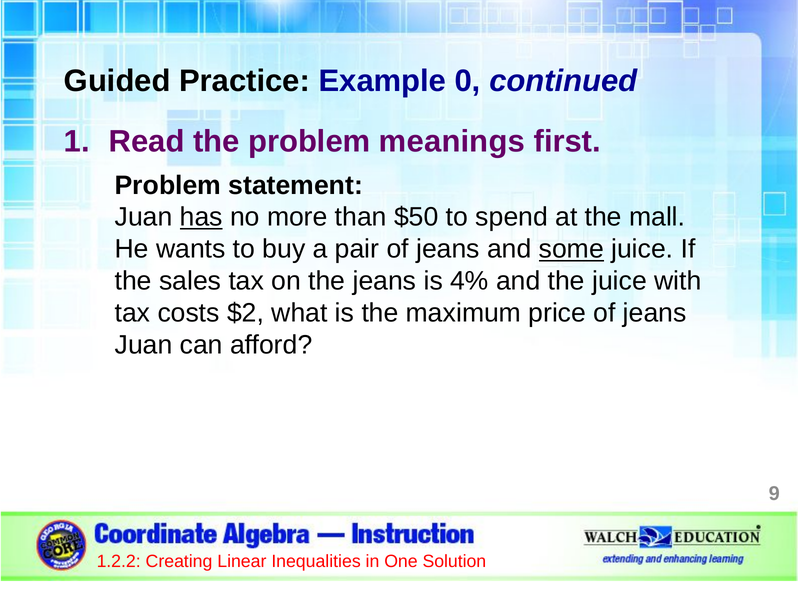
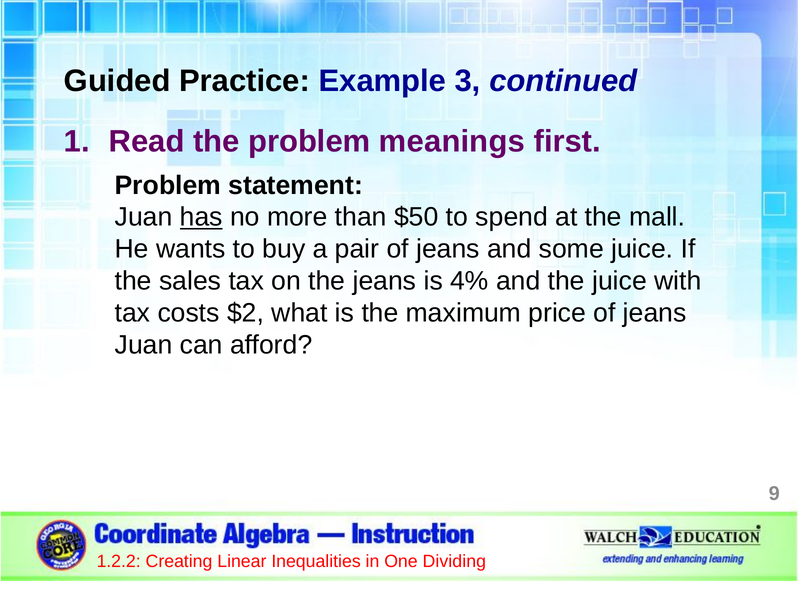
0: 0 -> 3
some underline: present -> none
Solution: Solution -> Dividing
